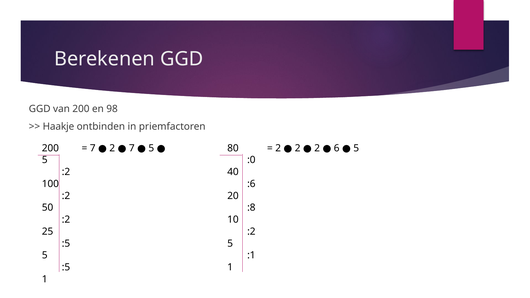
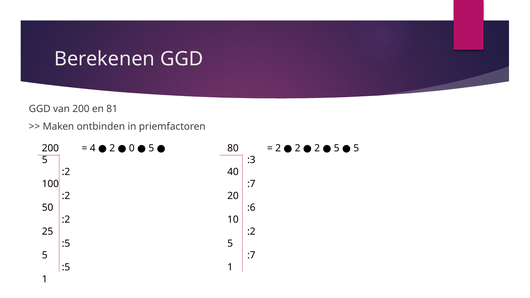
98: 98 -> 81
Haakje: Haakje -> Maken
7 at (93, 148): 7 -> 4
2 7: 7 -> 0
2 6: 6 -> 5
:0: :0 -> :3
:6 at (251, 184): :6 -> :7
:8: :8 -> :6
:1 at (251, 255): :1 -> :7
